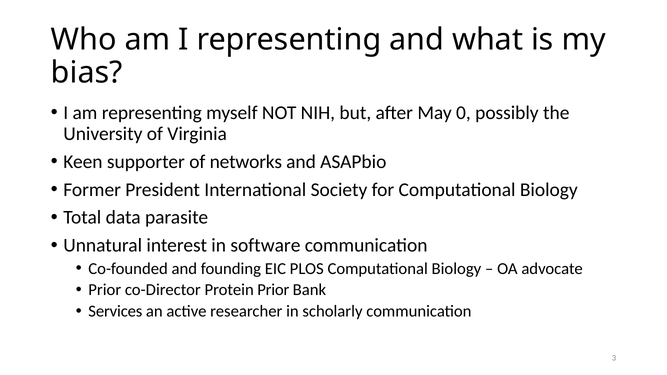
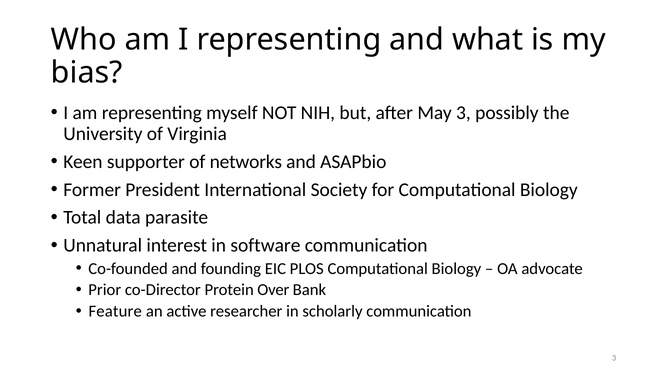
May 0: 0 -> 3
Protein Prior: Prior -> Over
Services: Services -> Feature
